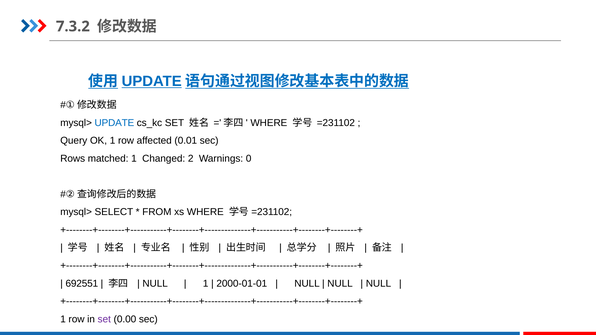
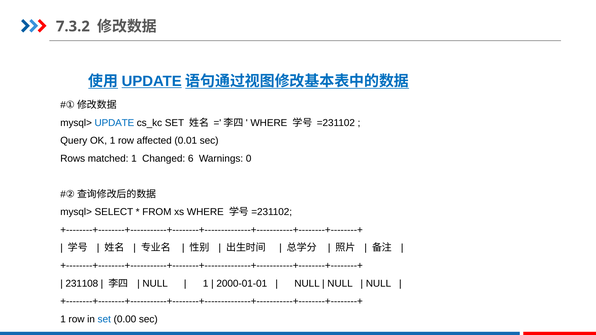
2: 2 -> 6
692551: 692551 -> 231108
set at (104, 319) colour: purple -> blue
